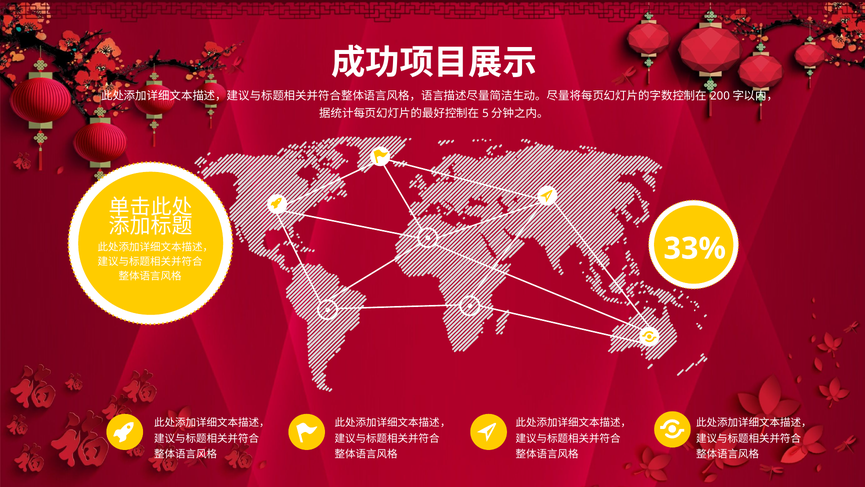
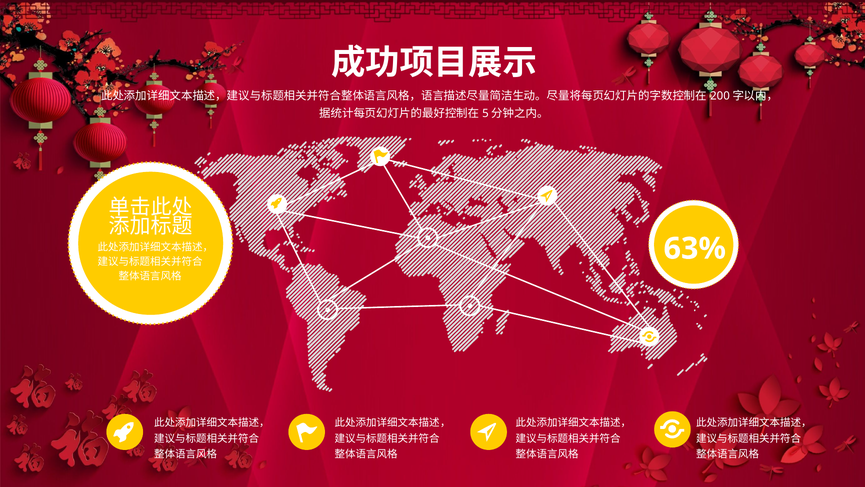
33%: 33% -> 63%
